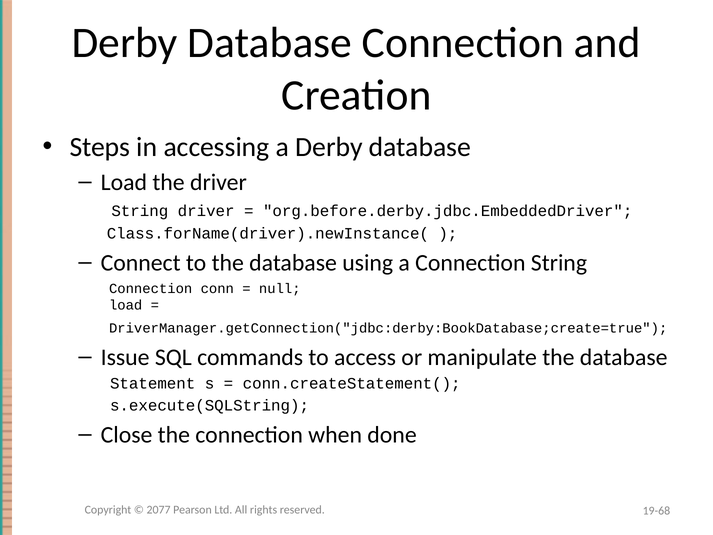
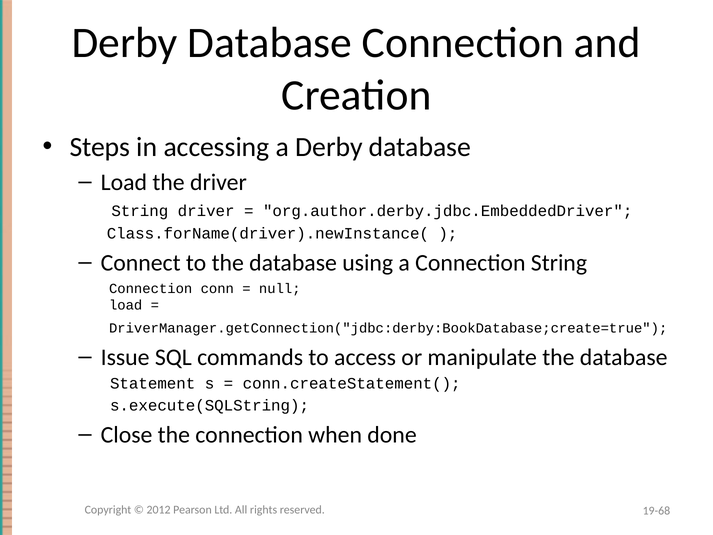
org.before.derby.jdbc.EmbeddedDriver: org.before.derby.jdbc.EmbeddedDriver -> org.author.derby.jdbc.EmbeddedDriver
2077: 2077 -> 2012
